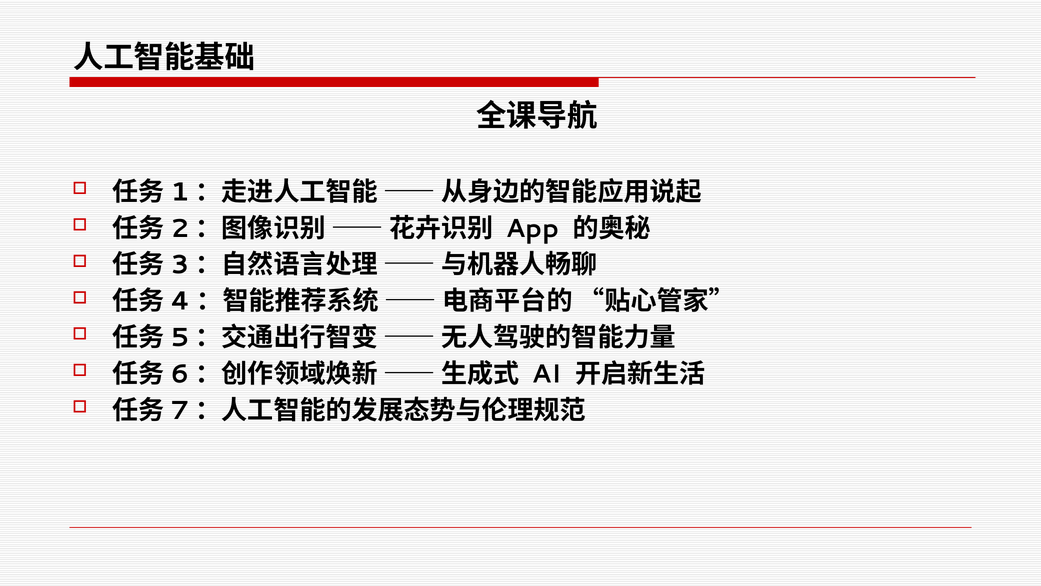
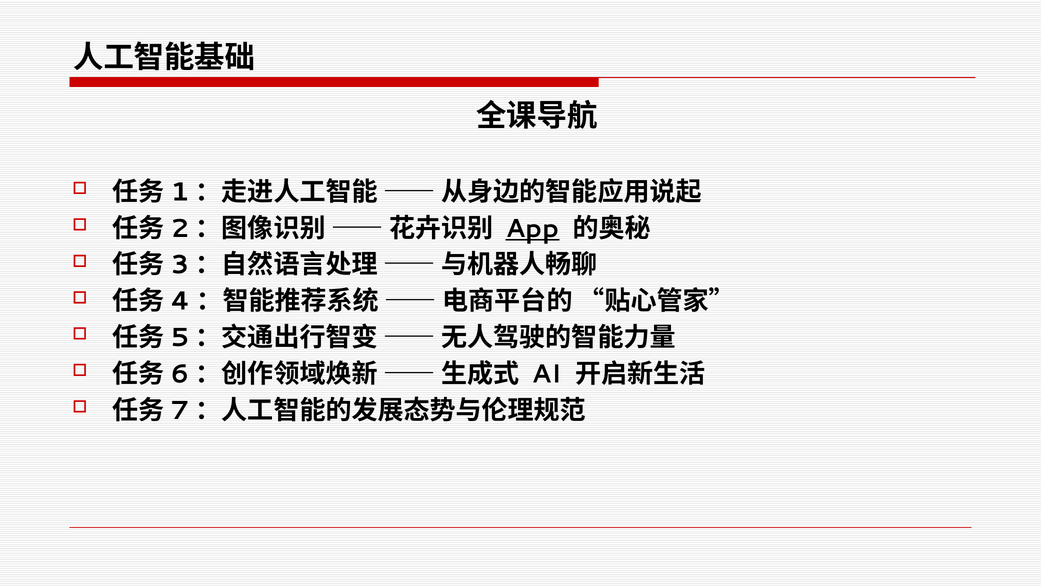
App underline: none -> present
